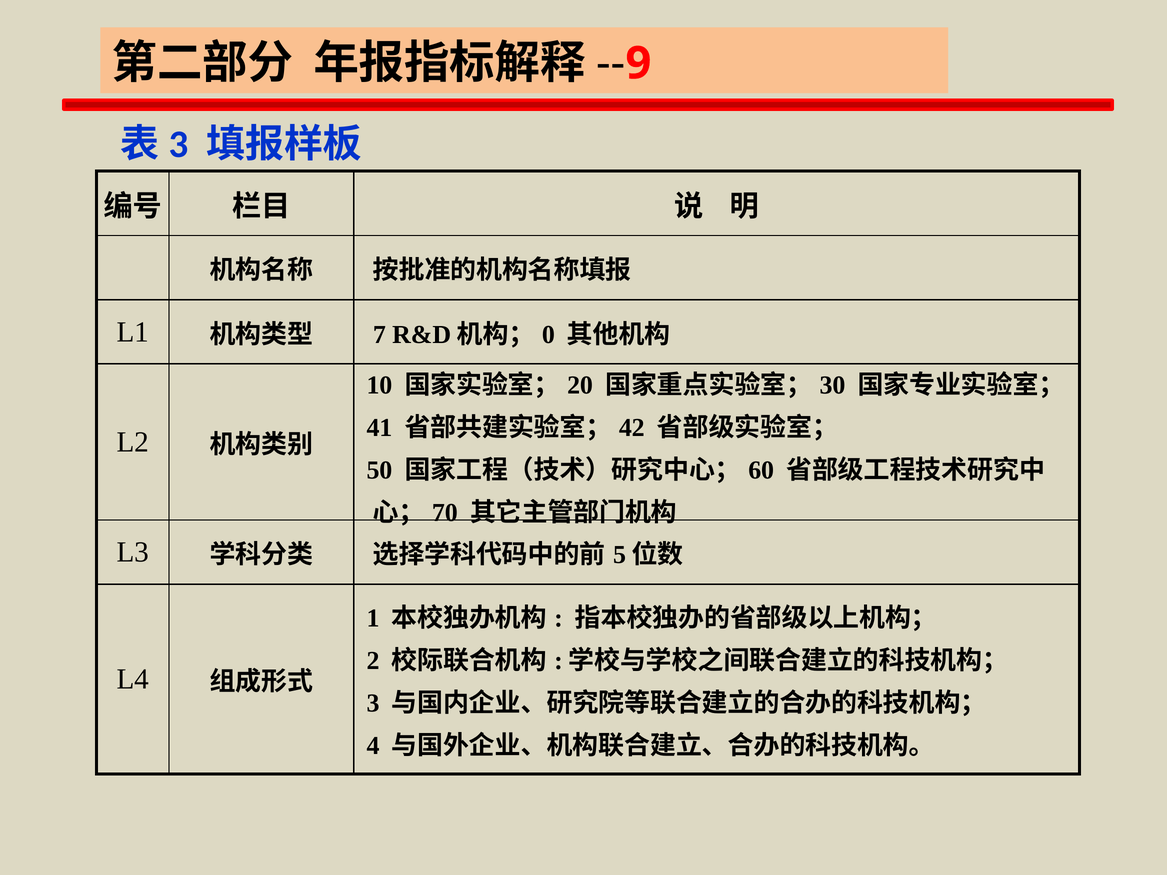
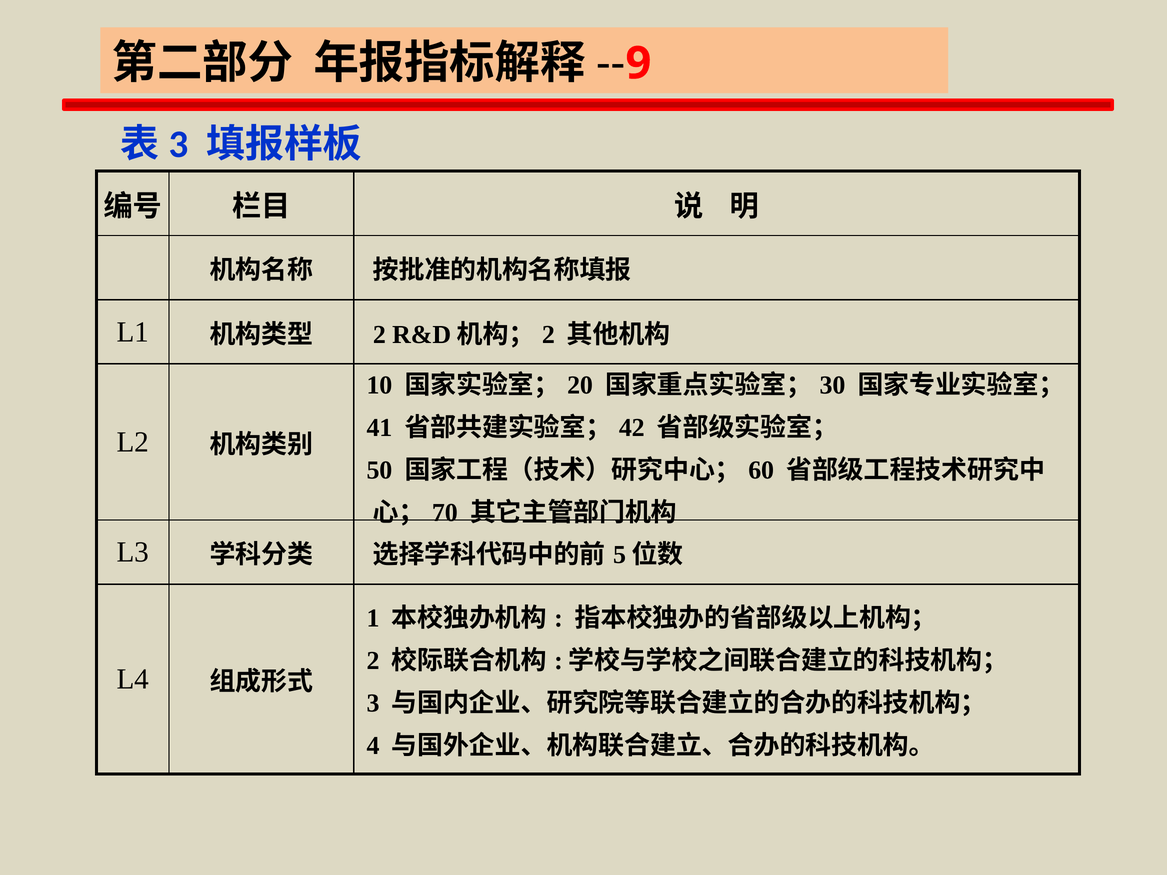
7 at (379, 335): 7 -> 2
0 at (548, 335): 0 -> 2
